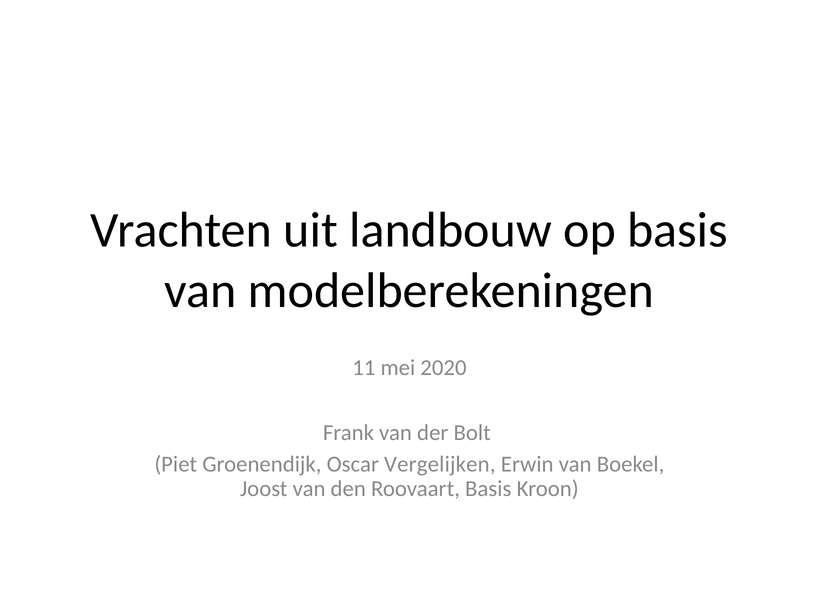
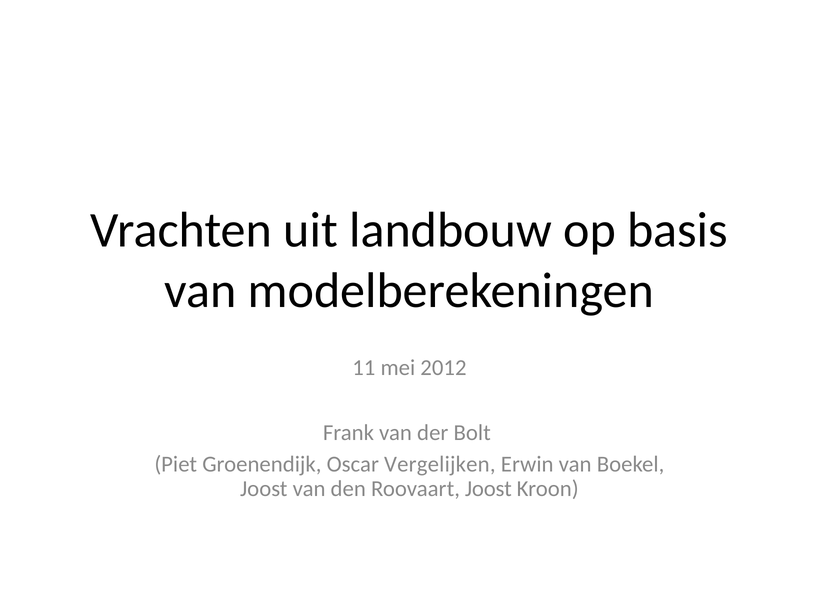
2020: 2020 -> 2012
Roovaart Basis: Basis -> Joost
